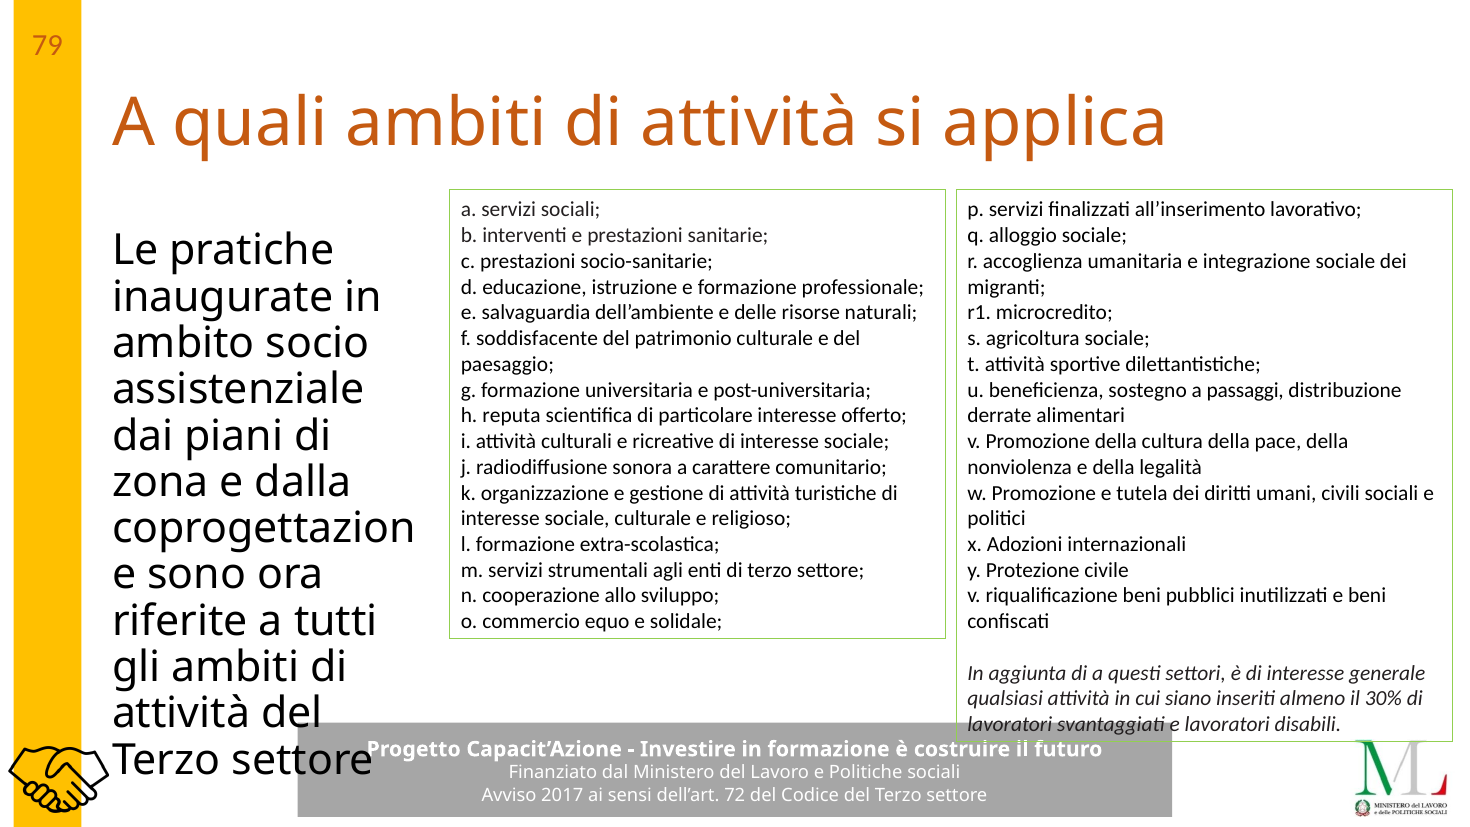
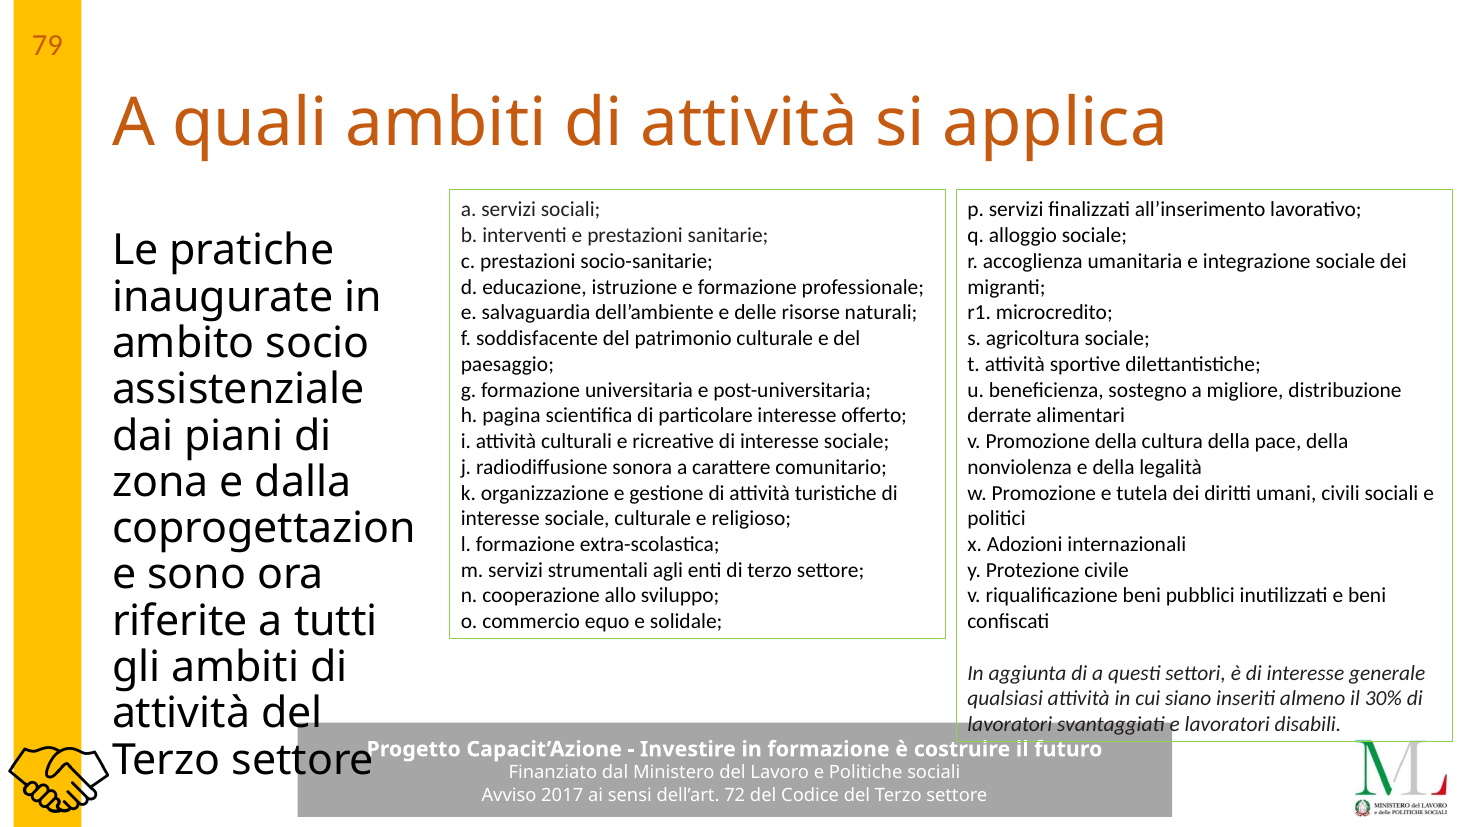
passaggi: passaggi -> migliore
reputa: reputa -> pagina
